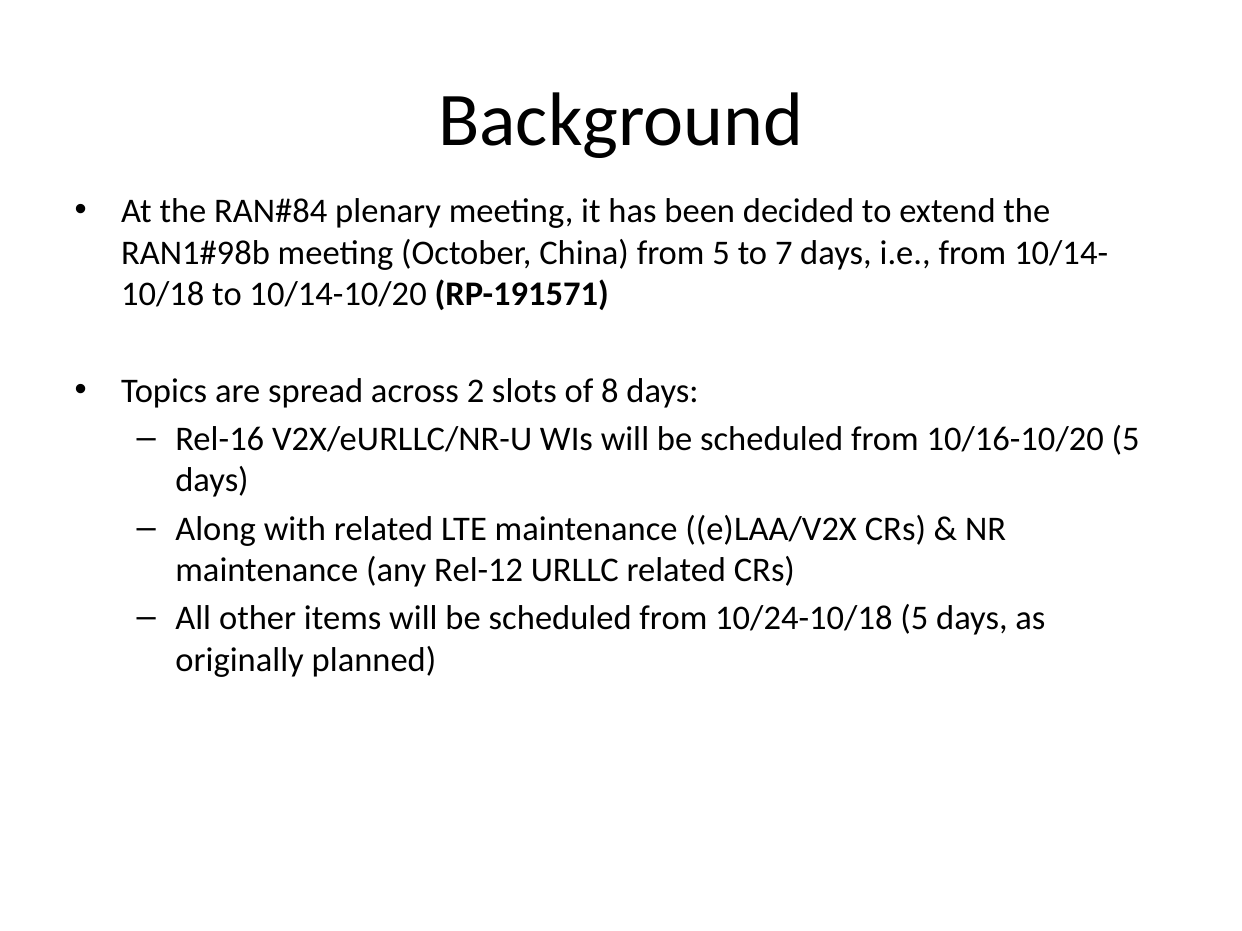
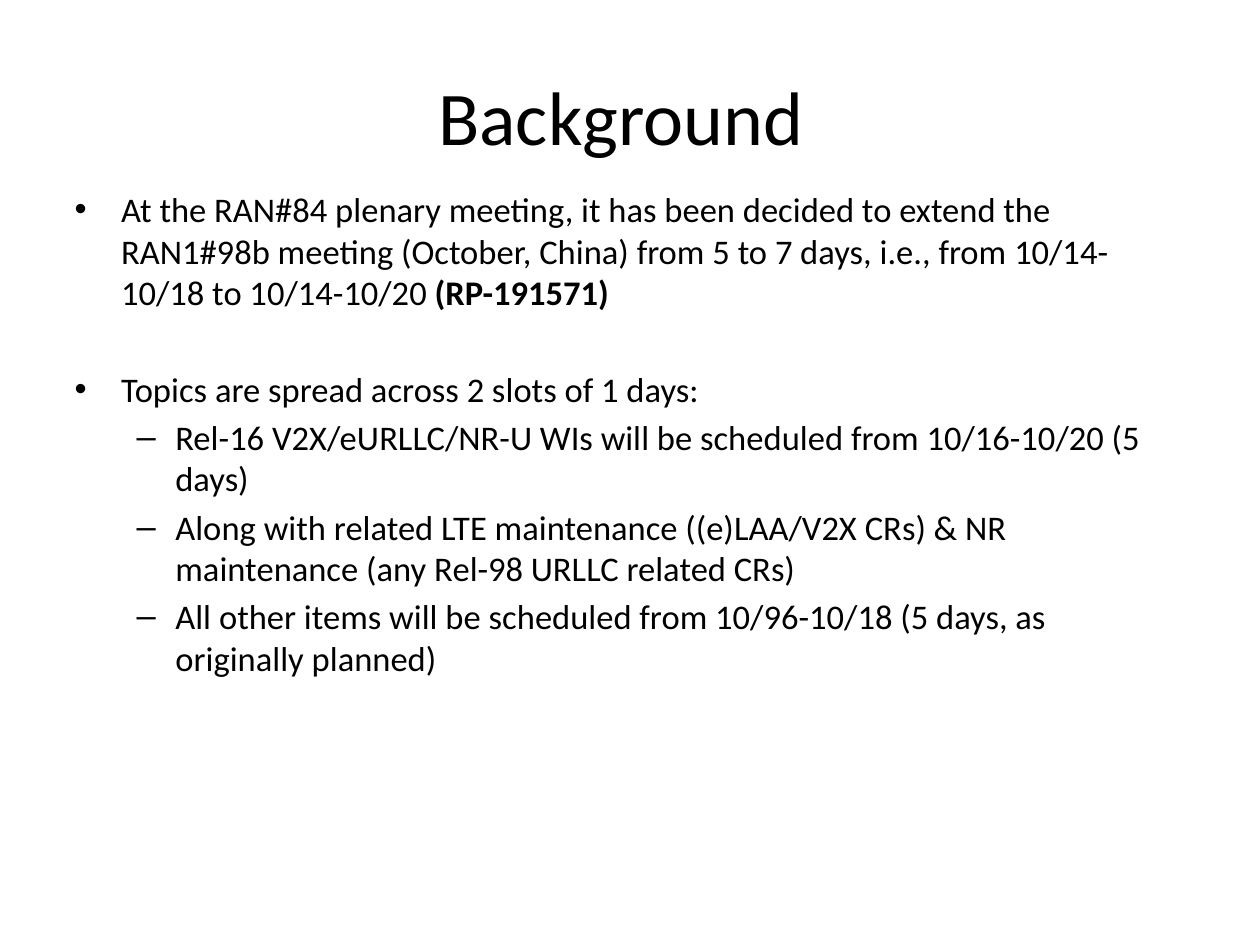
8: 8 -> 1
Rel-12: Rel-12 -> Rel-98
10/24-10/18: 10/24-10/18 -> 10/96-10/18
